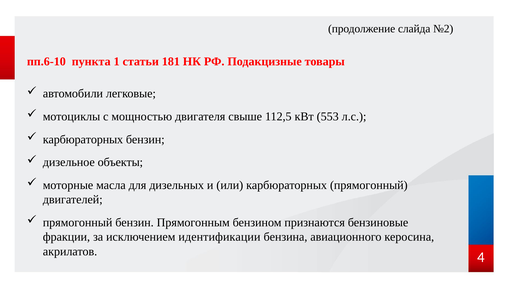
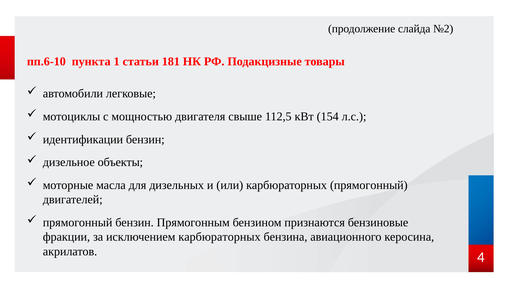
553: 553 -> 154
карбюраторных at (83, 139): карбюраторных -> идентификации
исключением идентификации: идентификации -> карбюраторных
